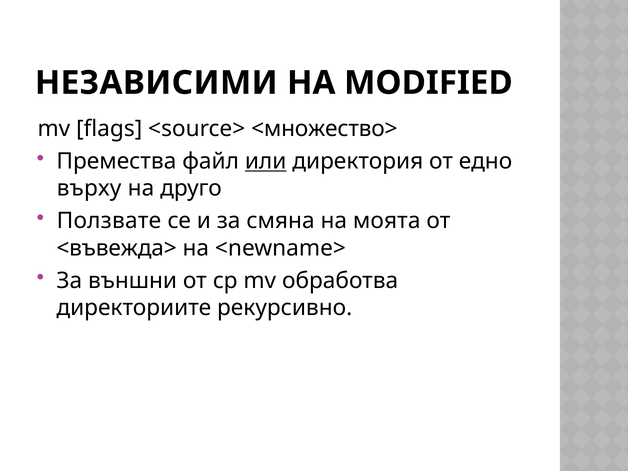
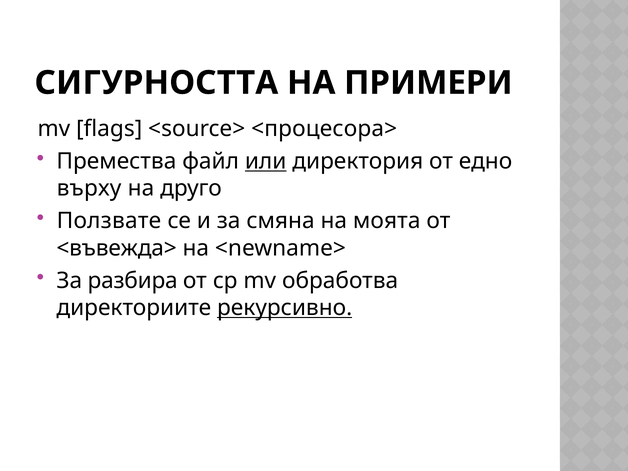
НЕЗАВИСИМИ: НЕЗАВИСИМИ -> СИГУРНОСТТА
MODIFIED: MODIFIED -> ПРИМЕРИ
<множество>: <множество> -> <процесора>
външни: външни -> разбира
рекурсивно underline: none -> present
